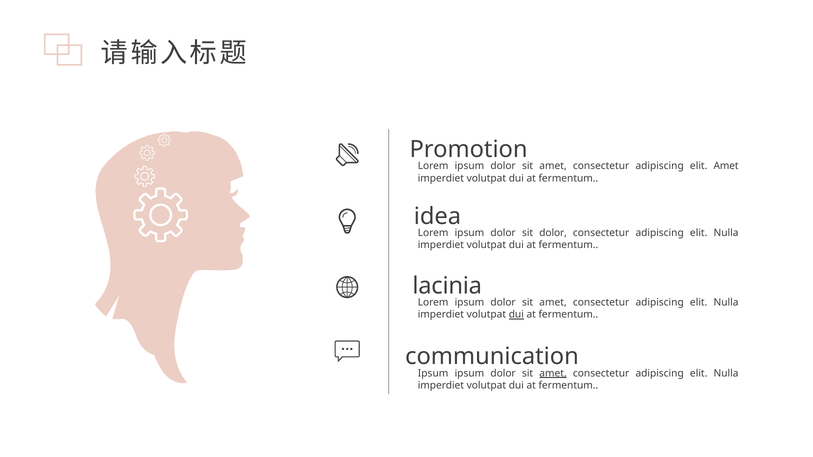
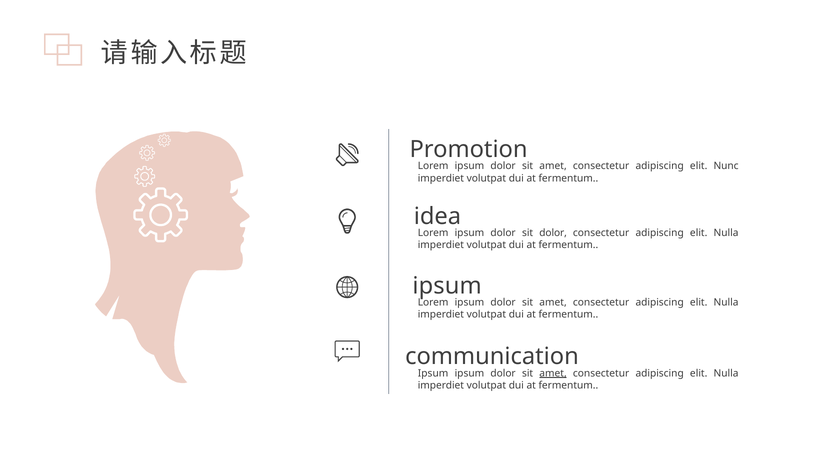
elit Amet: Amet -> Nunc
lacinia at (447, 286): lacinia -> ipsum
dui at (516, 315) underline: present -> none
